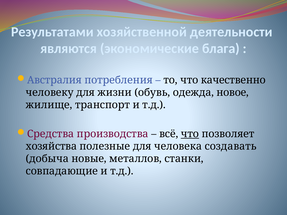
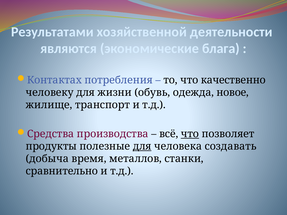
Австралия: Австралия -> Контактах
хозяйства: хозяйства -> продукты
для at (142, 146) underline: none -> present
новые: новые -> время
совпадающие: совпадающие -> сравнительно
